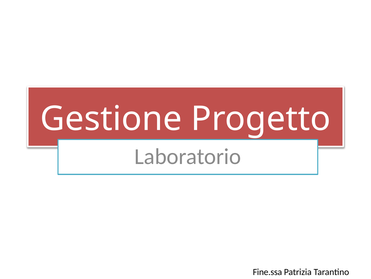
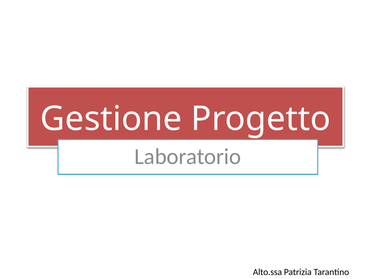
Fine.ssa: Fine.ssa -> Alto.ssa
